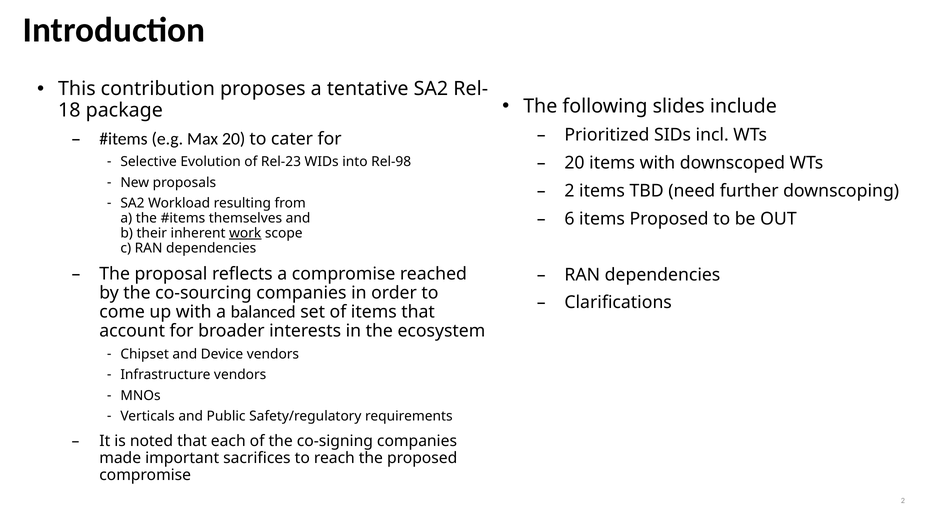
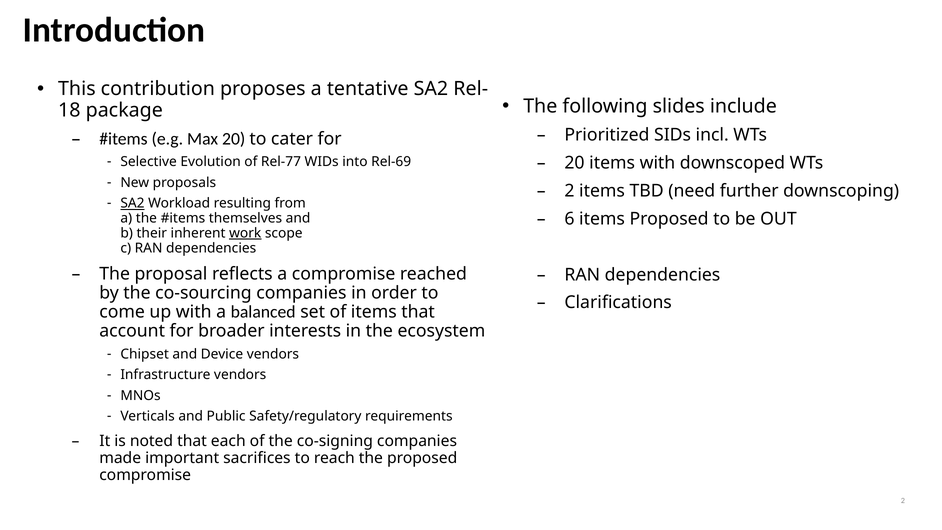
Rel-23: Rel-23 -> Rel-77
Rel-98: Rel-98 -> Rel-69
SA2 at (132, 203) underline: none -> present
